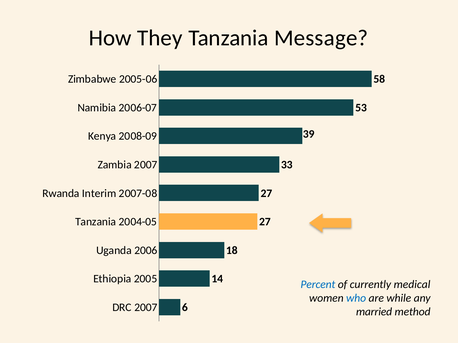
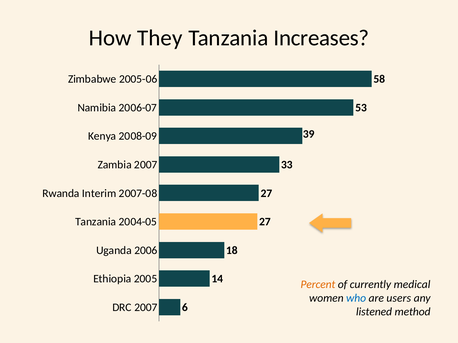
Message: Message -> Increases
Percent colour: blue -> orange
while: while -> users
married: married -> listened
